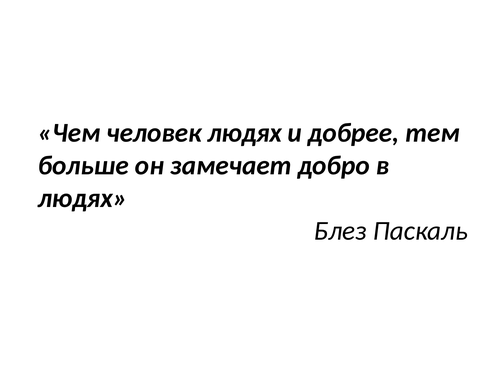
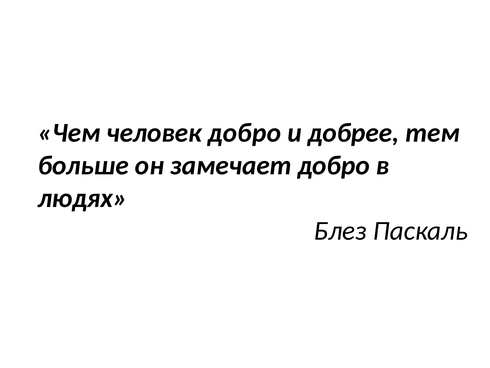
человек людях: людях -> добро
